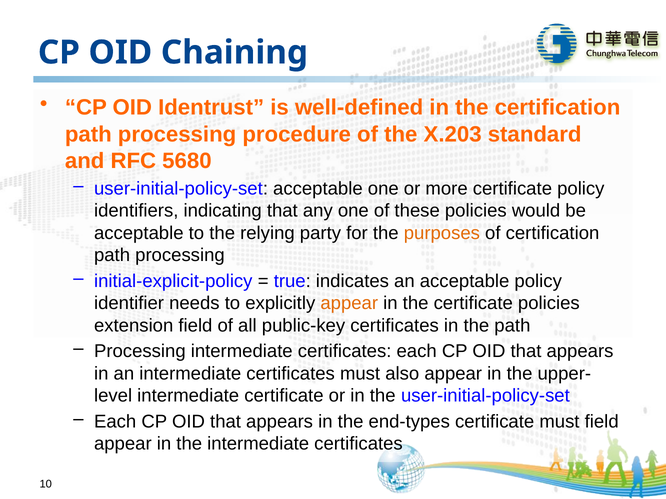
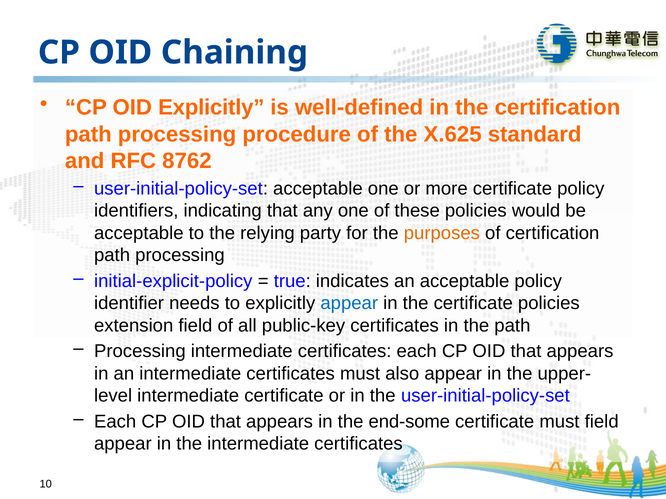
OID Identrust: Identrust -> Explicitly
X.203: X.203 -> X.625
5680: 5680 -> 8762
appear at (349, 304) colour: orange -> blue
end-types: end-types -> end-some
